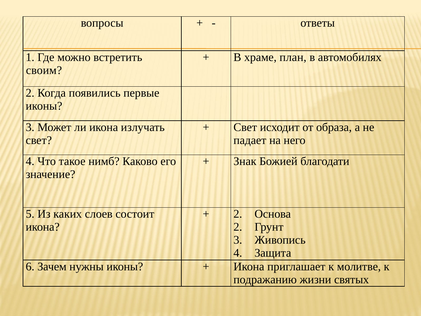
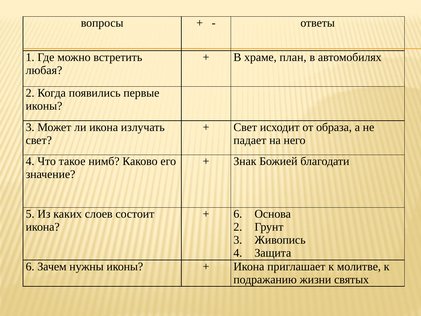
своим: своим -> любая
2 at (238, 214): 2 -> 6
